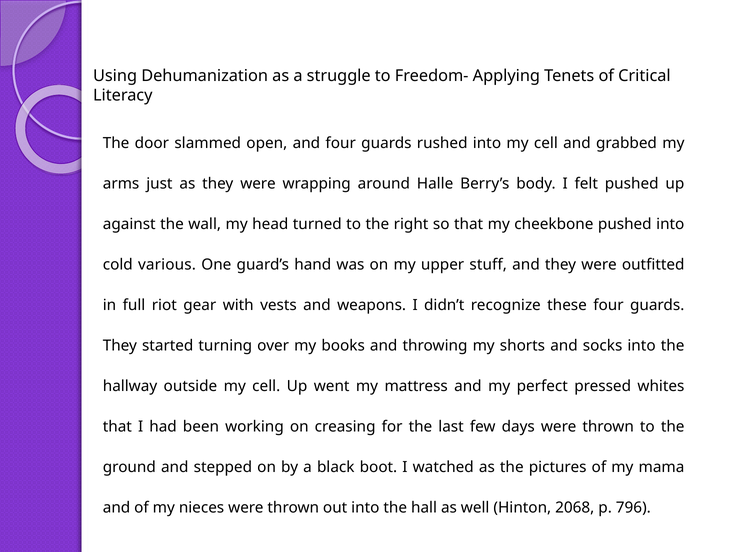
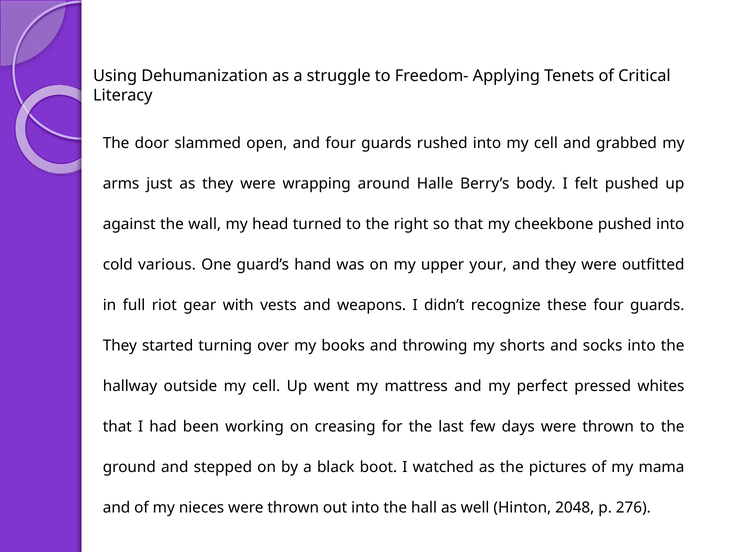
stuff: stuff -> your
2068: 2068 -> 2048
796: 796 -> 276
